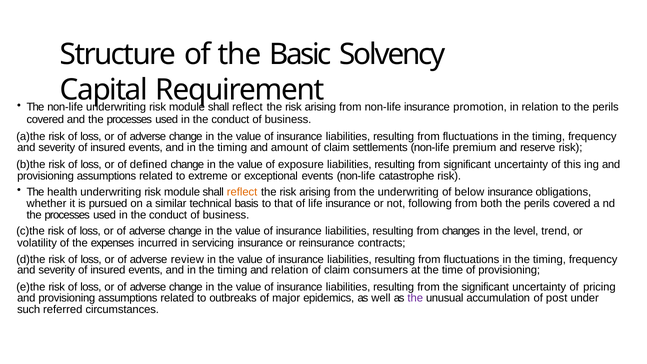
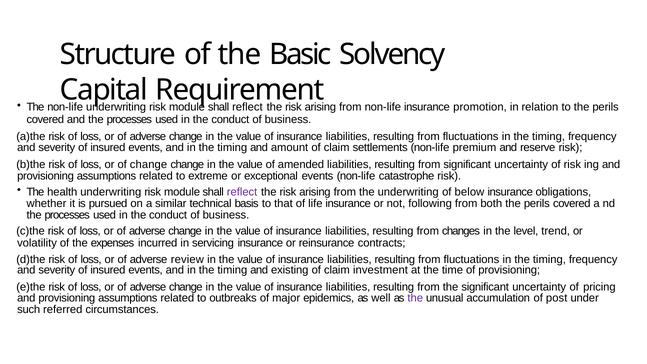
of defined: defined -> change
exposure: exposure -> amended
of this: this -> risk
reflect at (242, 192) colour: orange -> purple
and relation: relation -> existing
consumers: consumers -> investment
